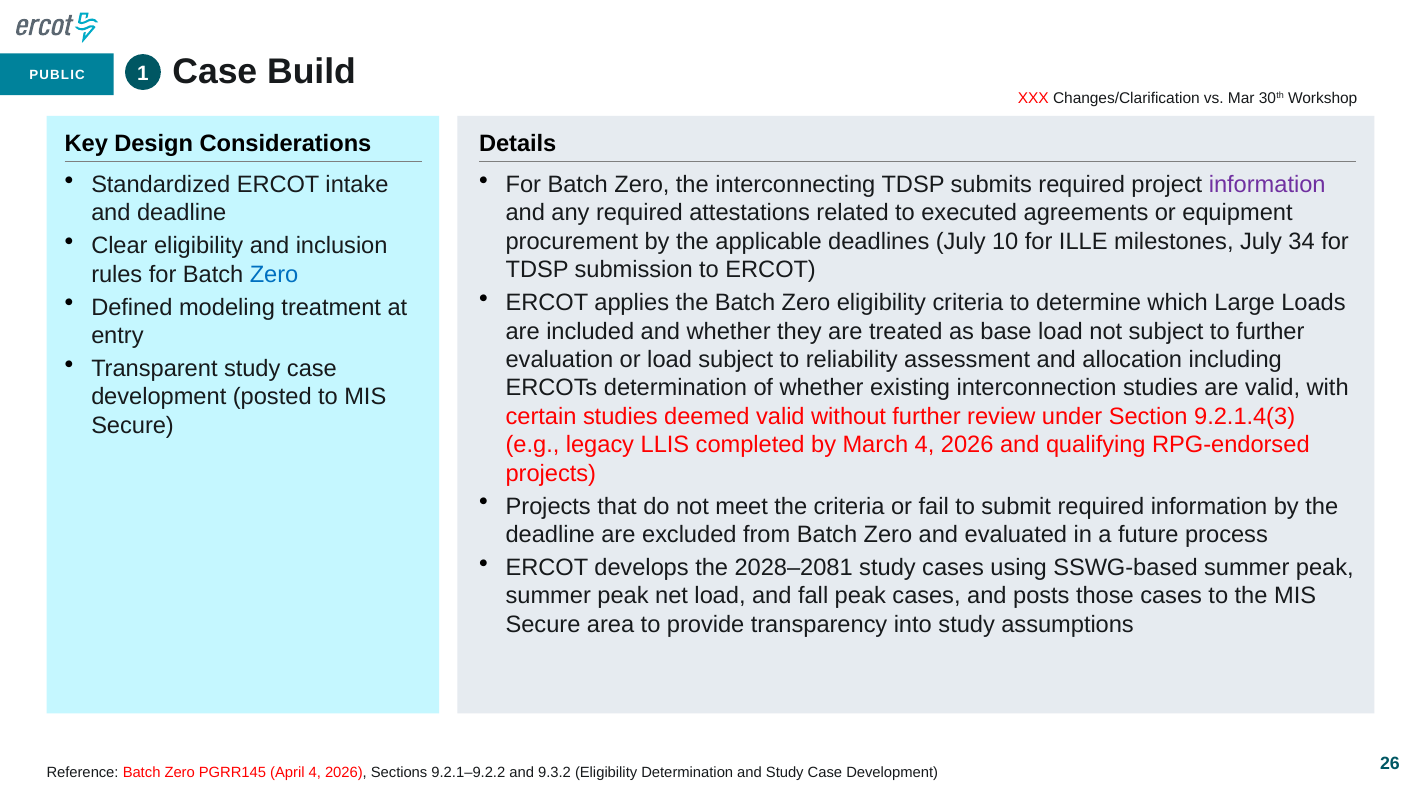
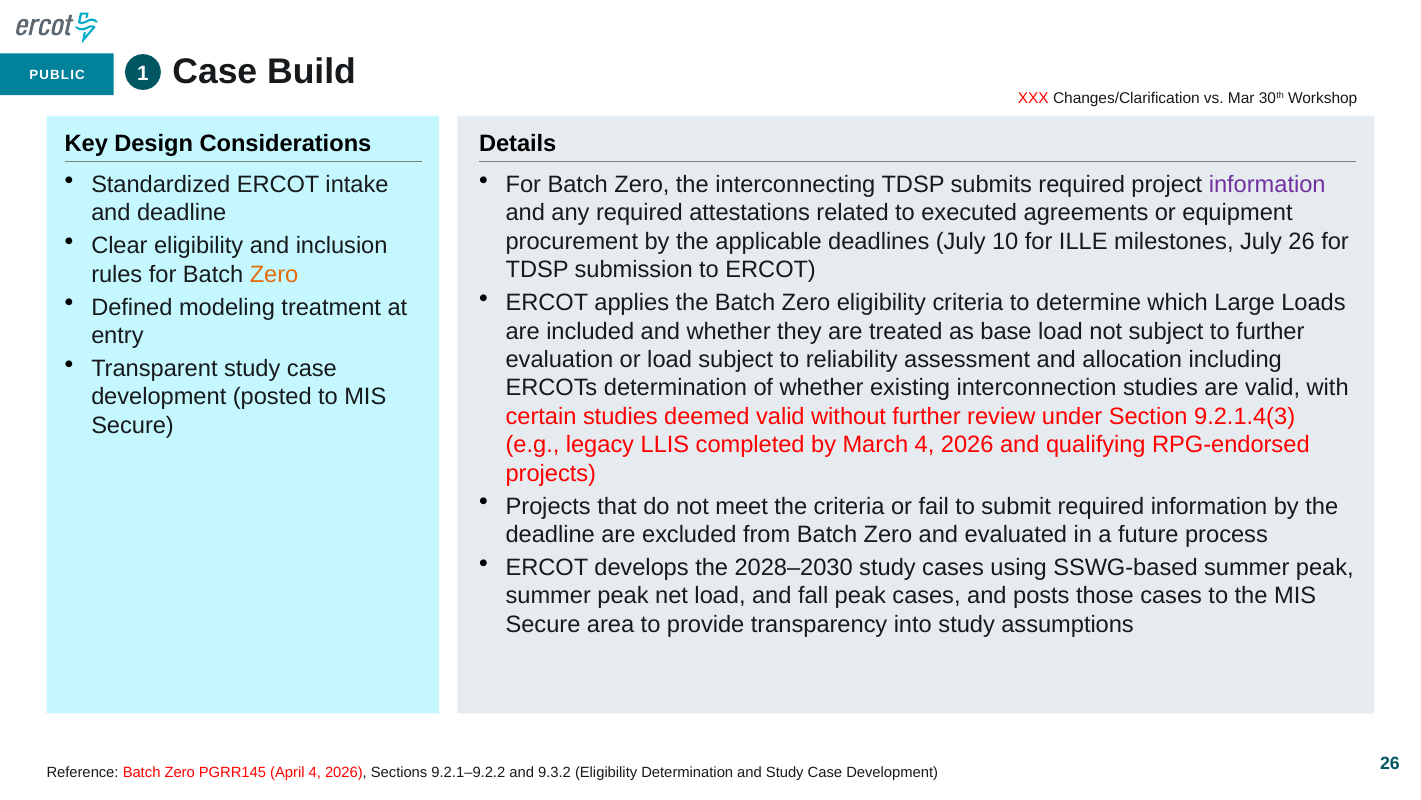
July 34: 34 -> 26
Zero at (274, 274) colour: blue -> orange
2028–2081: 2028–2081 -> 2028–2030
